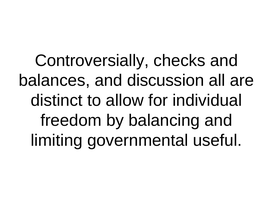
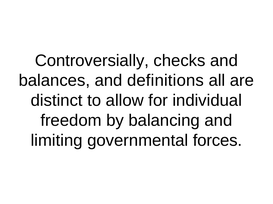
discussion: discussion -> definitions
useful: useful -> forces
